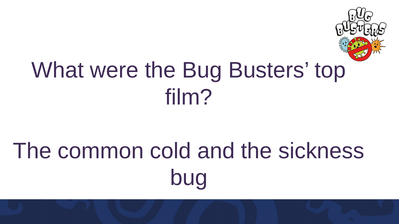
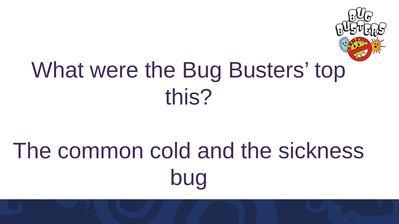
film: film -> this
